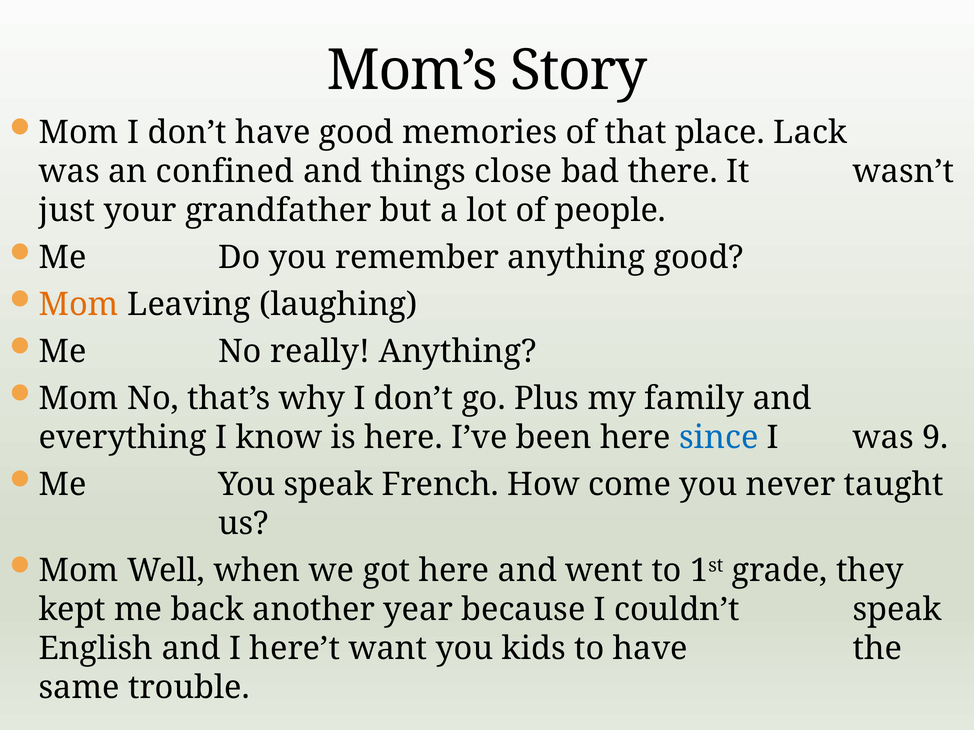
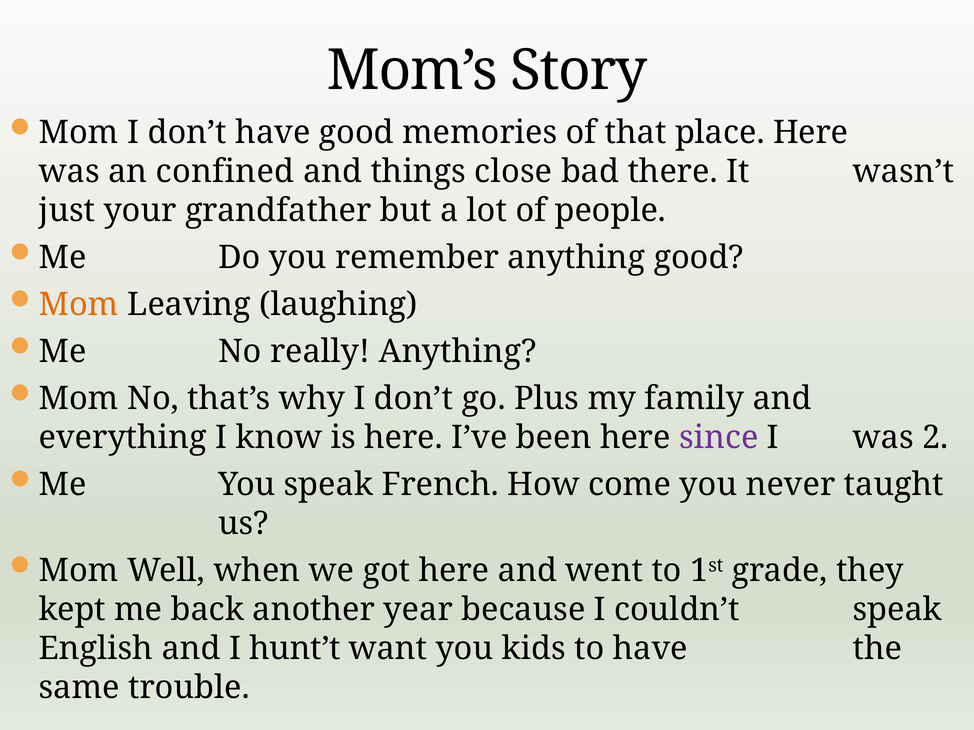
place Lack: Lack -> Here
since colour: blue -> purple
9: 9 -> 2
here’t: here’t -> hunt’t
